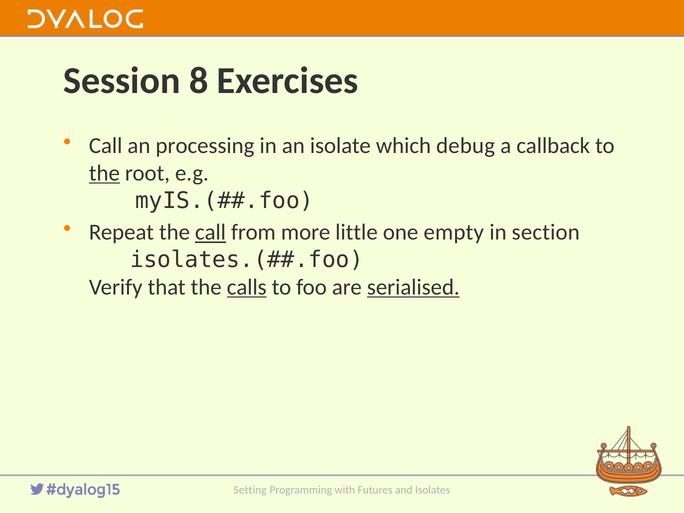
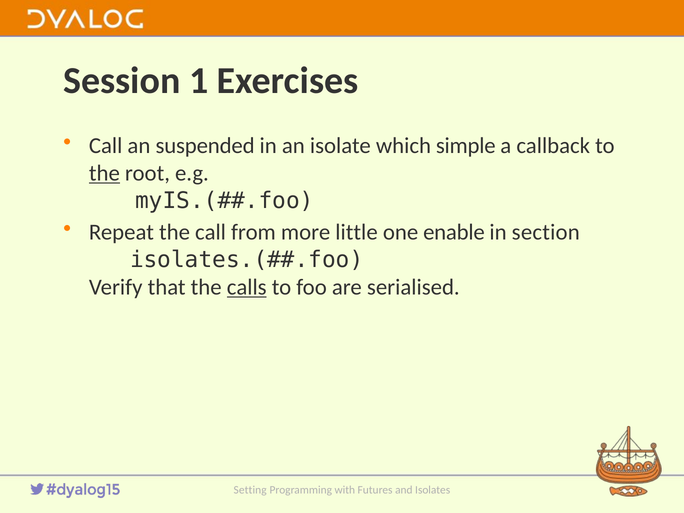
8: 8 -> 1
processing: processing -> suspended
debug: debug -> simple
call at (211, 232) underline: present -> none
empty: empty -> enable
serialised underline: present -> none
